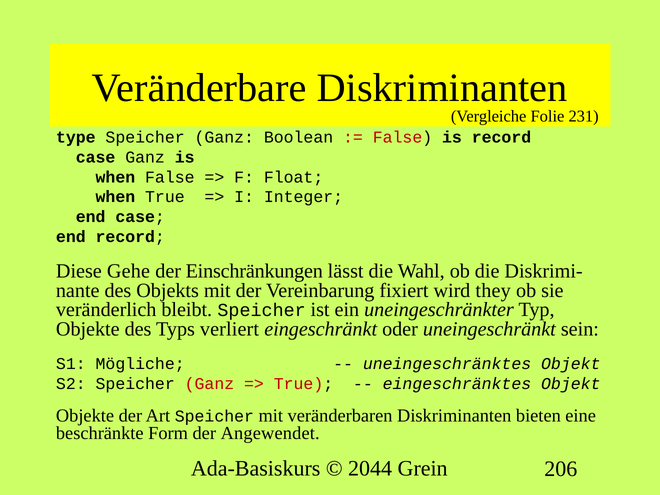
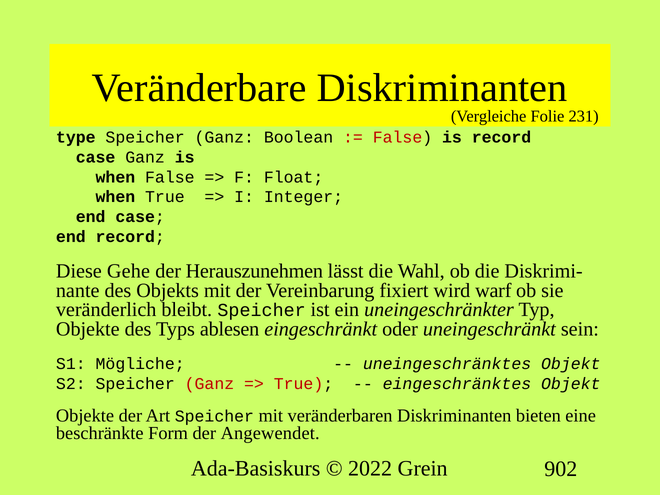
Einschränkungen: Einschränkungen -> Herauszunehmen
they: they -> warf
verliert: verliert -> ablesen
2044: 2044 -> 2022
206: 206 -> 902
